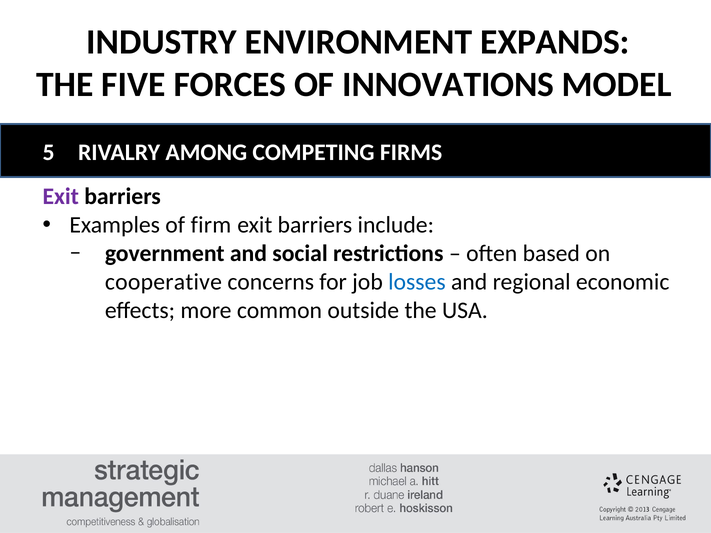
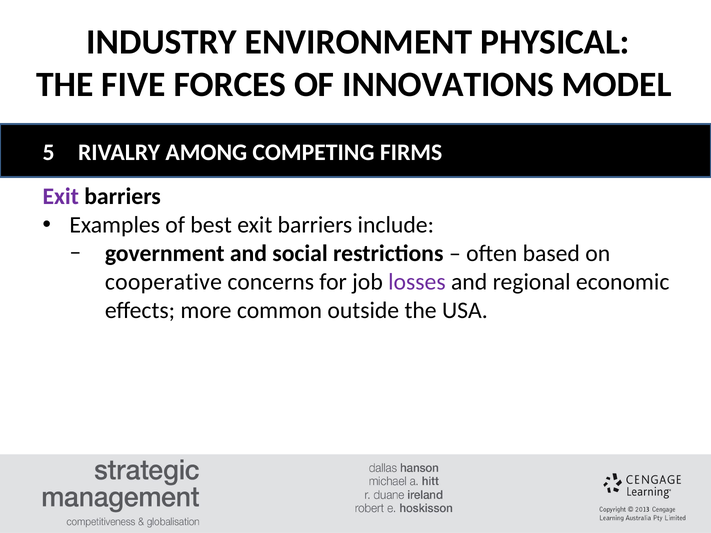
EXPANDS: EXPANDS -> PHYSICAL
firm: firm -> best
losses colour: blue -> purple
